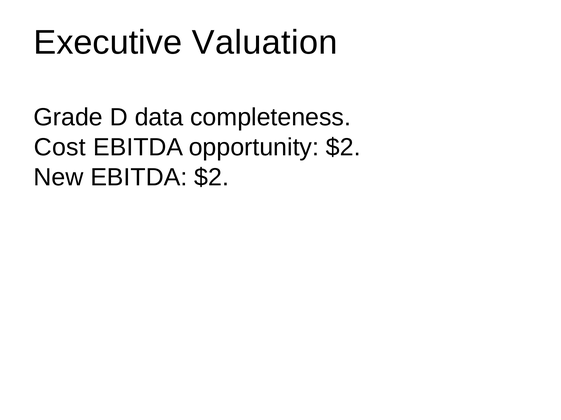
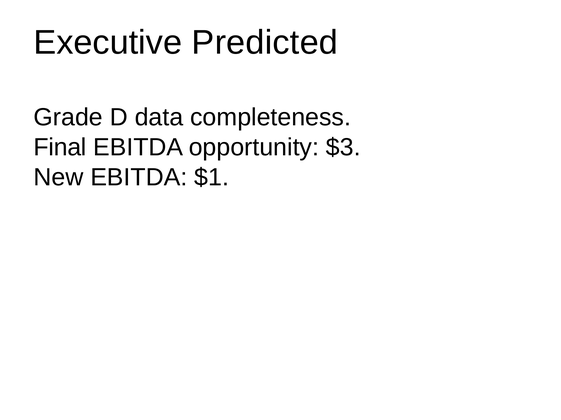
Valuation: Valuation -> Predicted
Cost: Cost -> Final
opportunity $2: $2 -> $3
EBITDA $2: $2 -> $1
